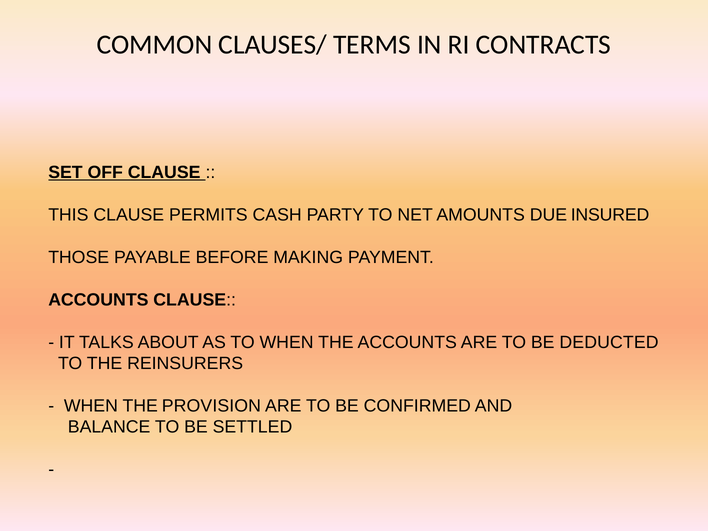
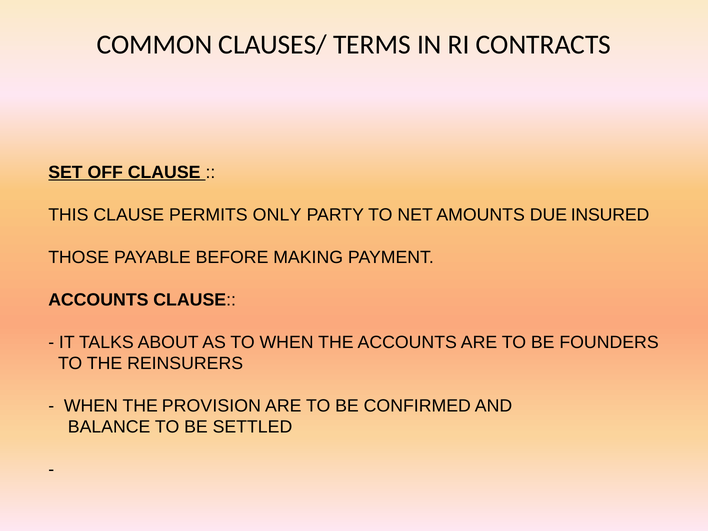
CASH: CASH -> ONLY
DEDUCTED: DEDUCTED -> FOUNDERS
